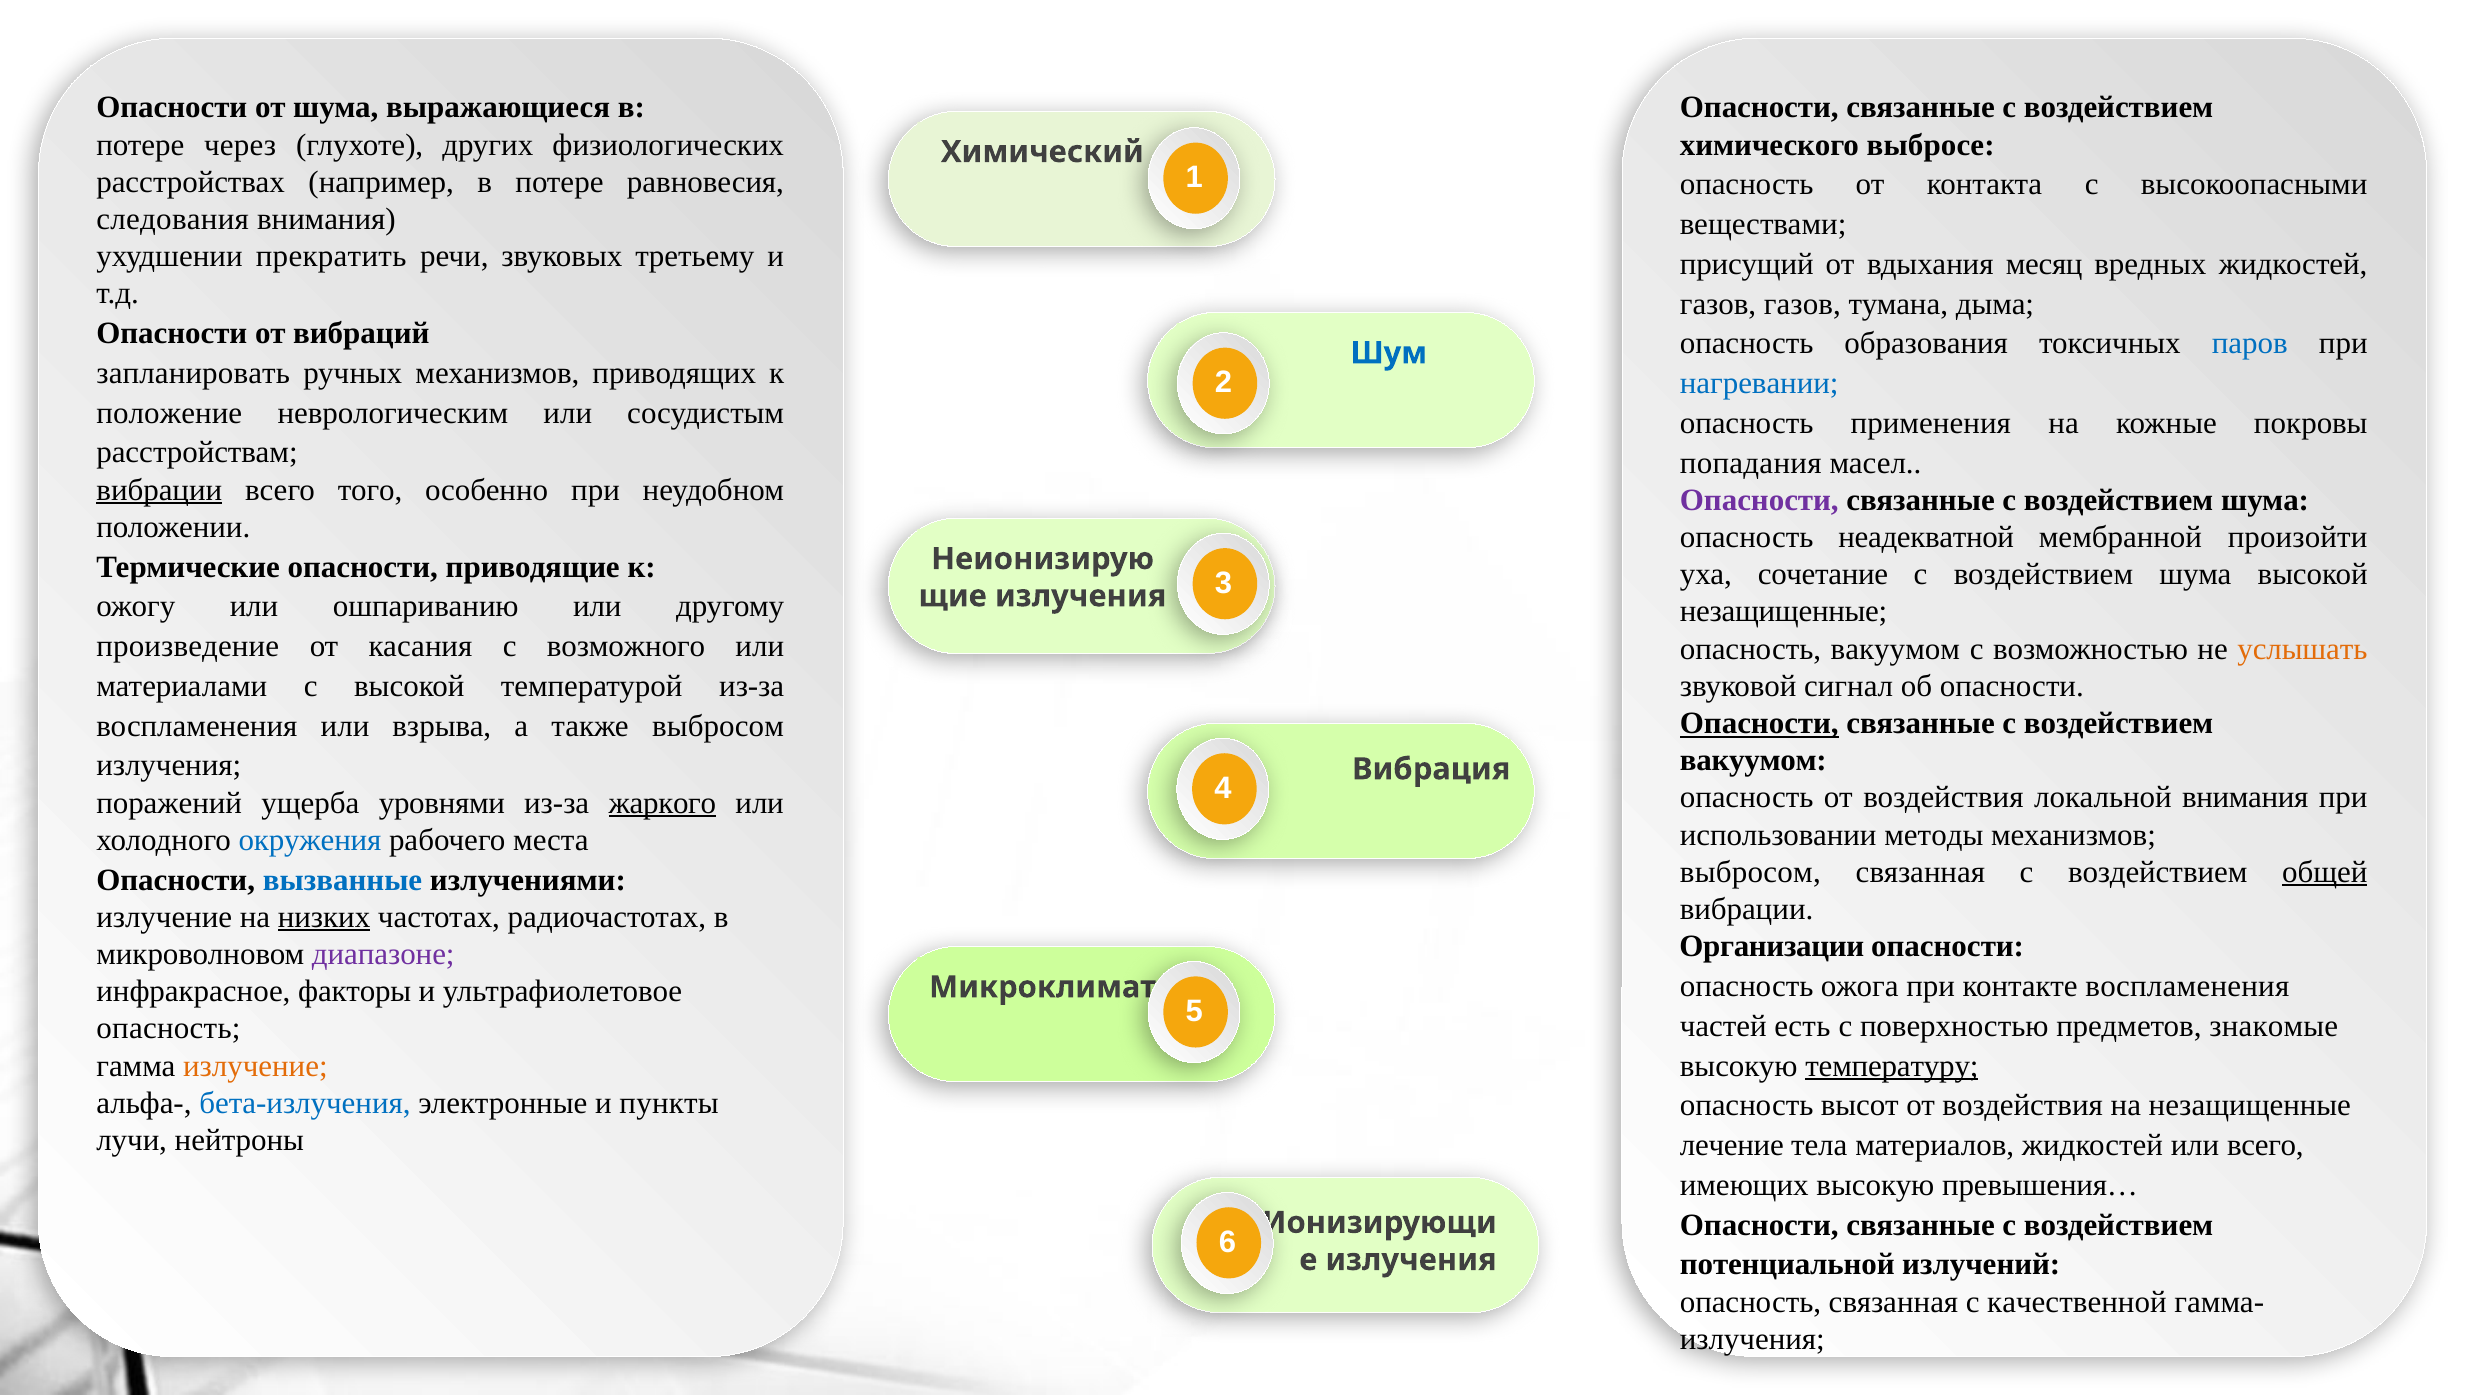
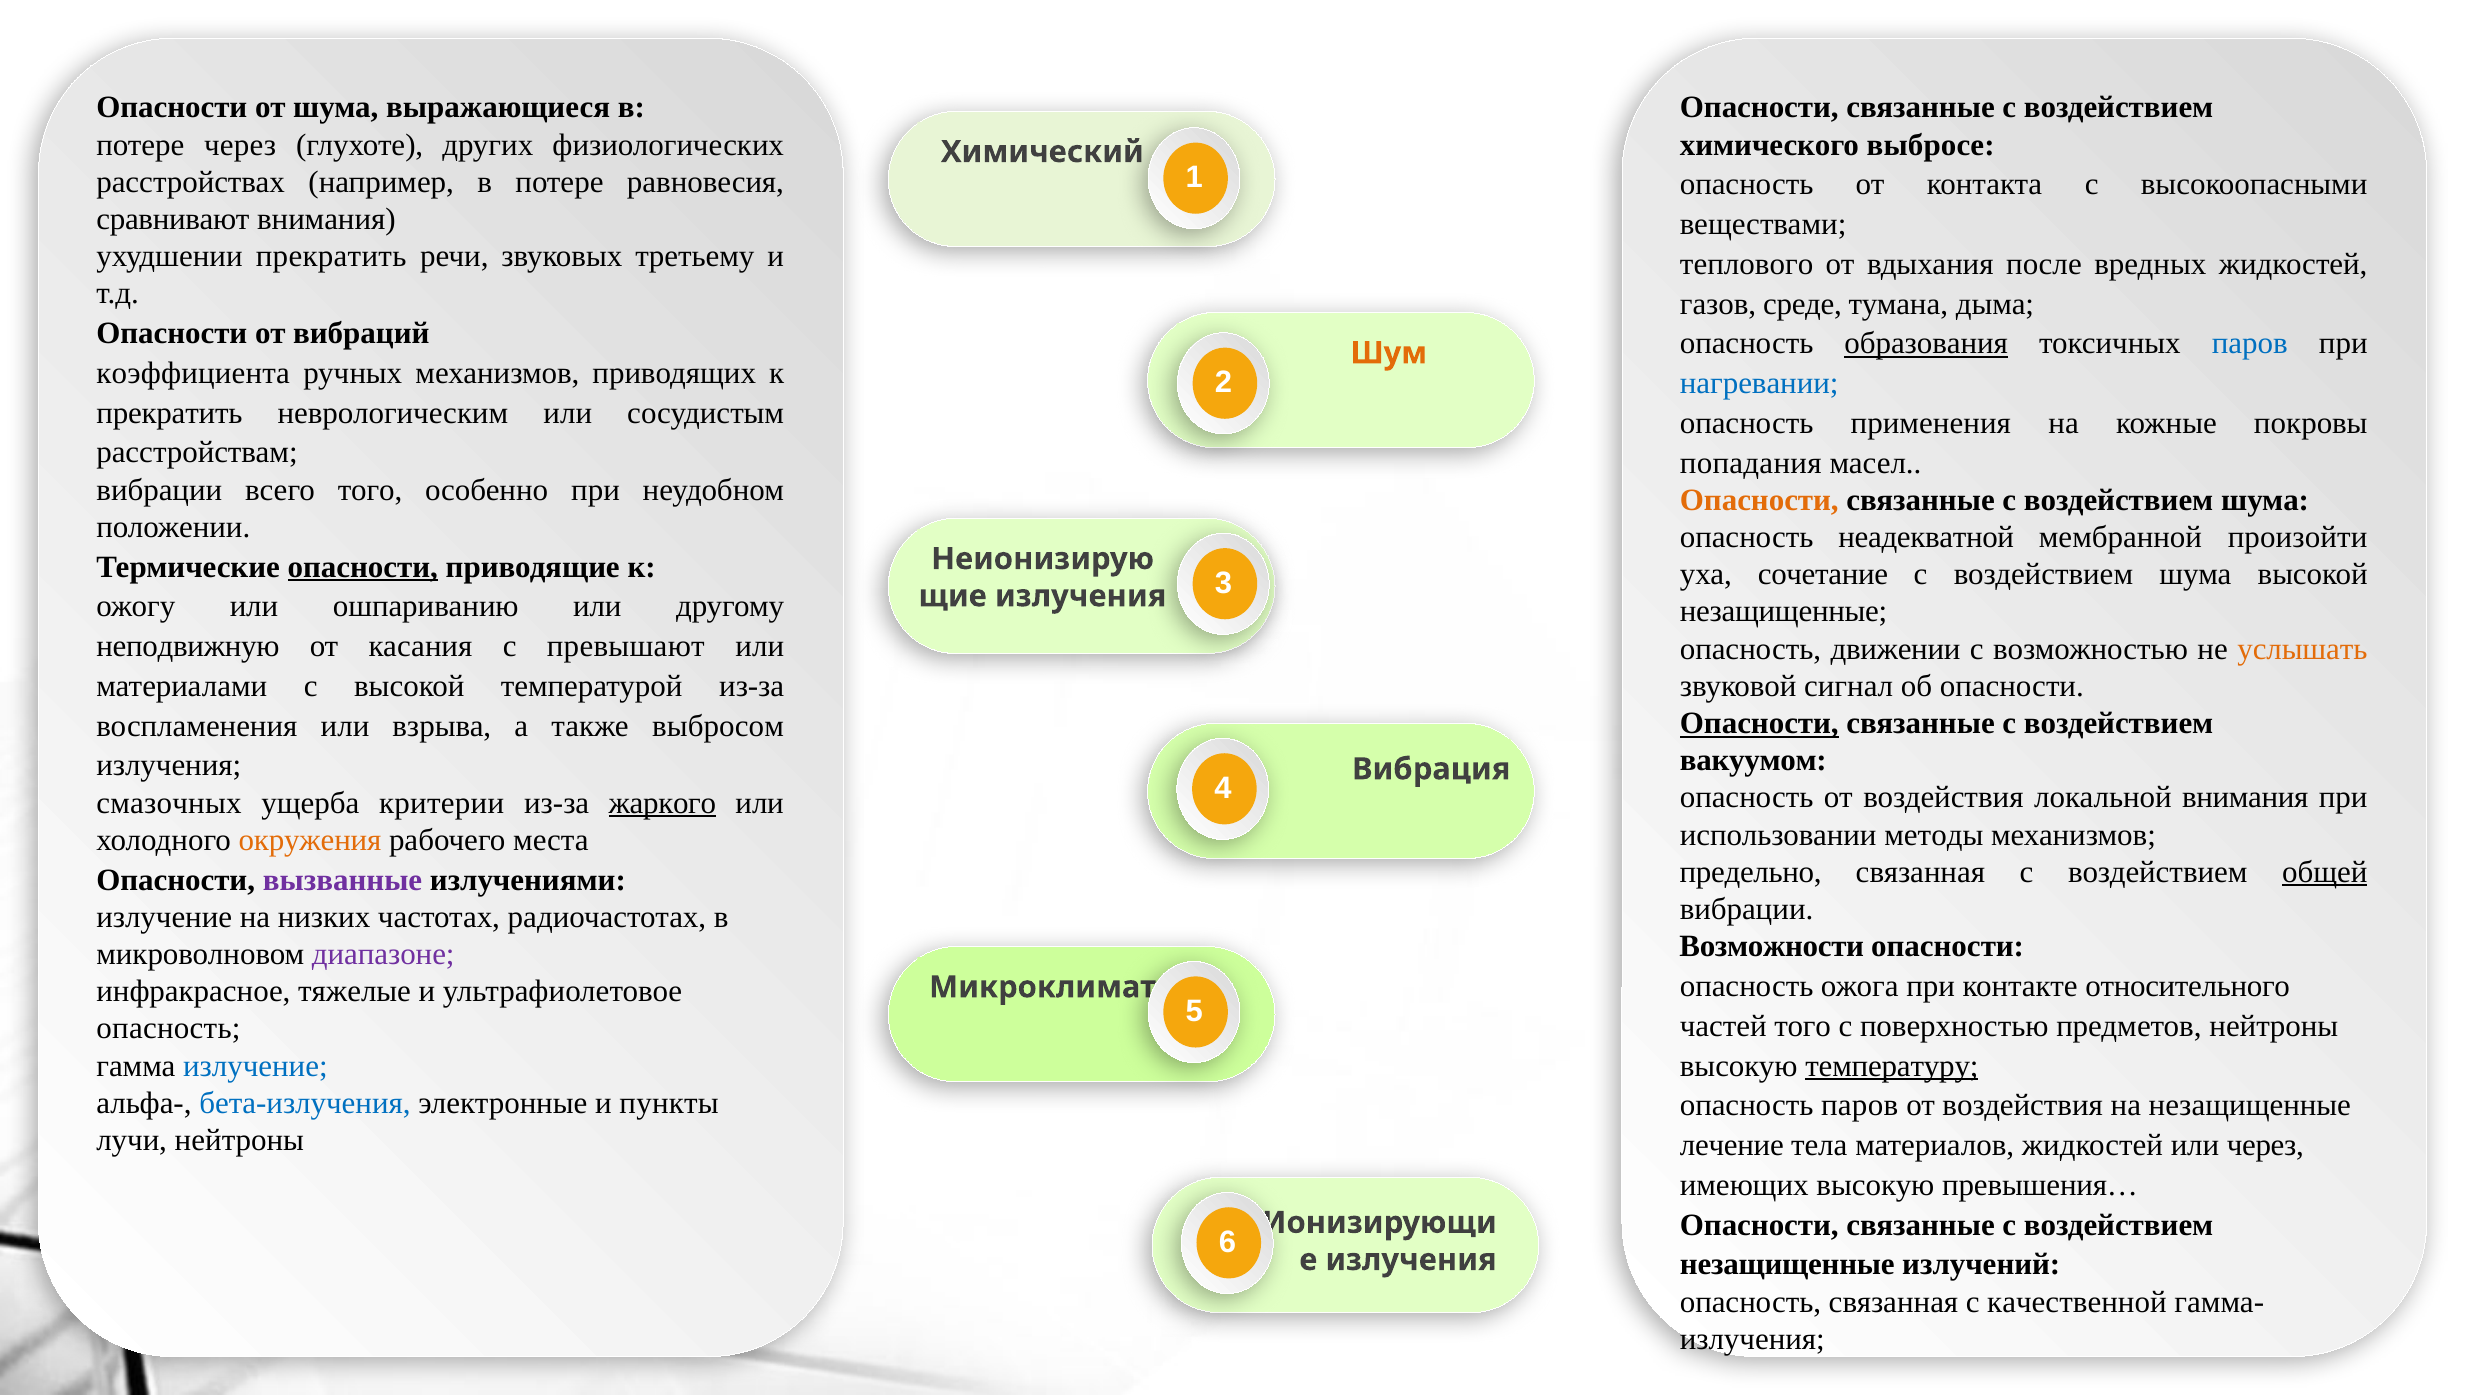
следования: следования -> сравнивают
присущий: присущий -> теплового
месяц: месяц -> после
газов газов: газов -> среде
образования underline: none -> present
Шум colour: blue -> orange
запланировать: запланировать -> коэффициента
положение at (169, 413): положение -> прекратить
вибрации at (159, 490) underline: present -> none
Опасности at (1759, 500) colour: purple -> orange
опасности at (363, 567) underline: none -> present
произведение: произведение -> неподвижную
возможного: возможного -> превышают
опасность вакуумом: вакуумом -> движении
поражений: поражений -> смазочных
уровнями: уровнями -> критерии
окружения colour: blue -> orange
выбросом at (1750, 872): выбросом -> предельно
вызванные colour: blue -> purple
низких underline: present -> none
Организации: Организации -> Возможности
контакте воспламенения: воспламенения -> относительного
факторы: факторы -> тяжелые
частей есть: есть -> того
предметов знакомые: знакомые -> нейтроны
излучение at (255, 1066) colour: orange -> blue
опасность высот: высот -> паров
или всего: всего -> через
потенциальной at (1787, 1265): потенциальной -> незащищенные
